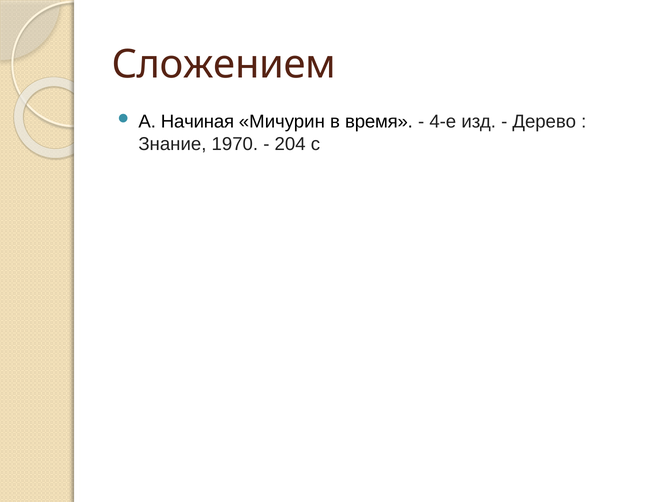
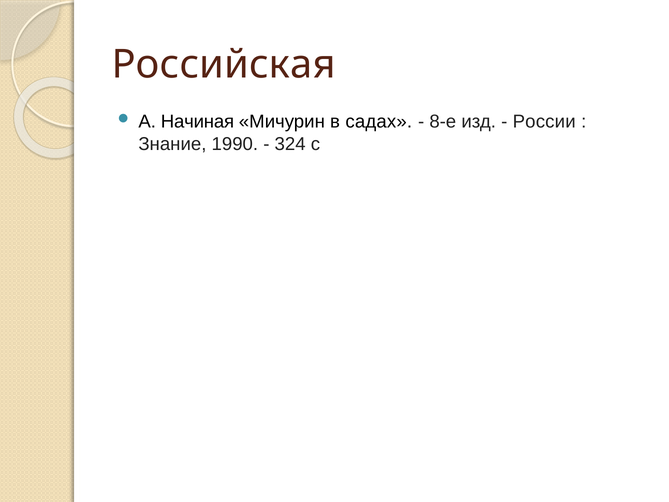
Сложением: Сложением -> Российская
время: время -> садах
4-е: 4-е -> 8-е
Дерево: Дерево -> России
1970: 1970 -> 1990
204: 204 -> 324
